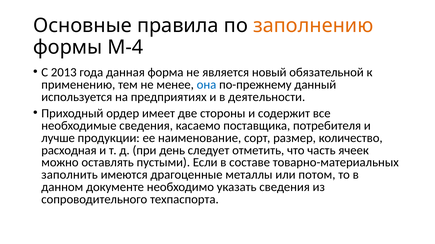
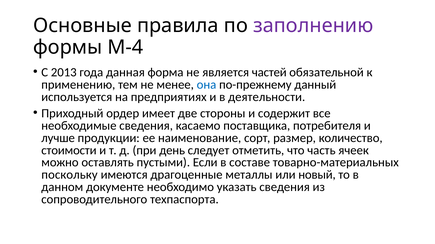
заполнению colour: orange -> purple
новый: новый -> частей
расходная: расходная -> стоимости
заполнить: заполнить -> поскольку
потом: потом -> новый
